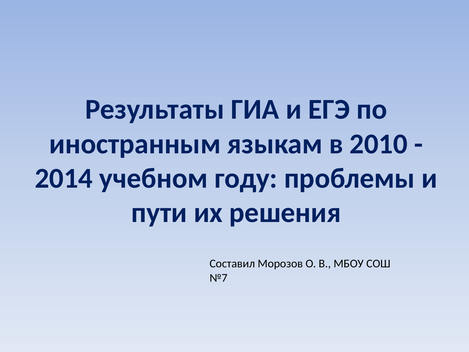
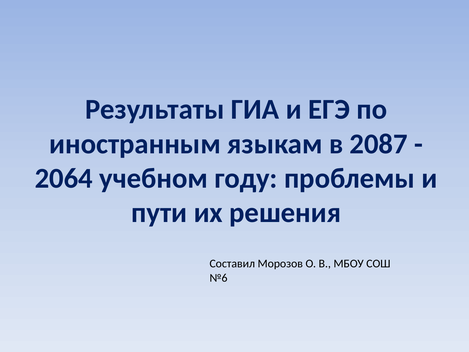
2010: 2010 -> 2087
2014: 2014 -> 2064
№7: №7 -> №6
